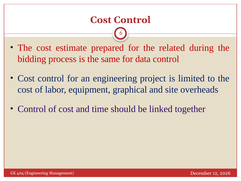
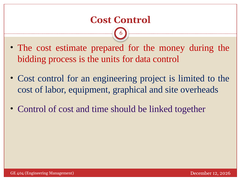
related: related -> money
same: same -> units
